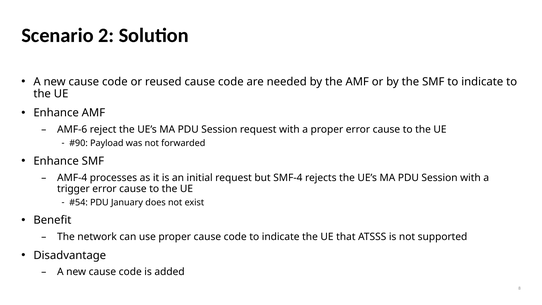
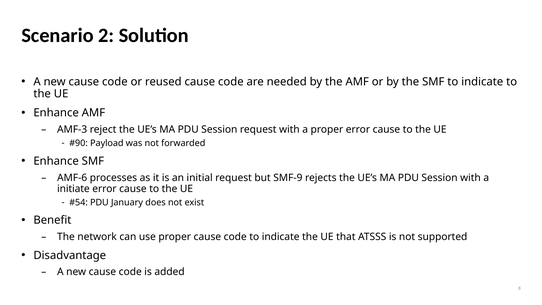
AMF-6: AMF-6 -> AMF-3
AMF-4: AMF-4 -> AMF-6
SMF-4: SMF-4 -> SMF-9
trigger: trigger -> initiate
